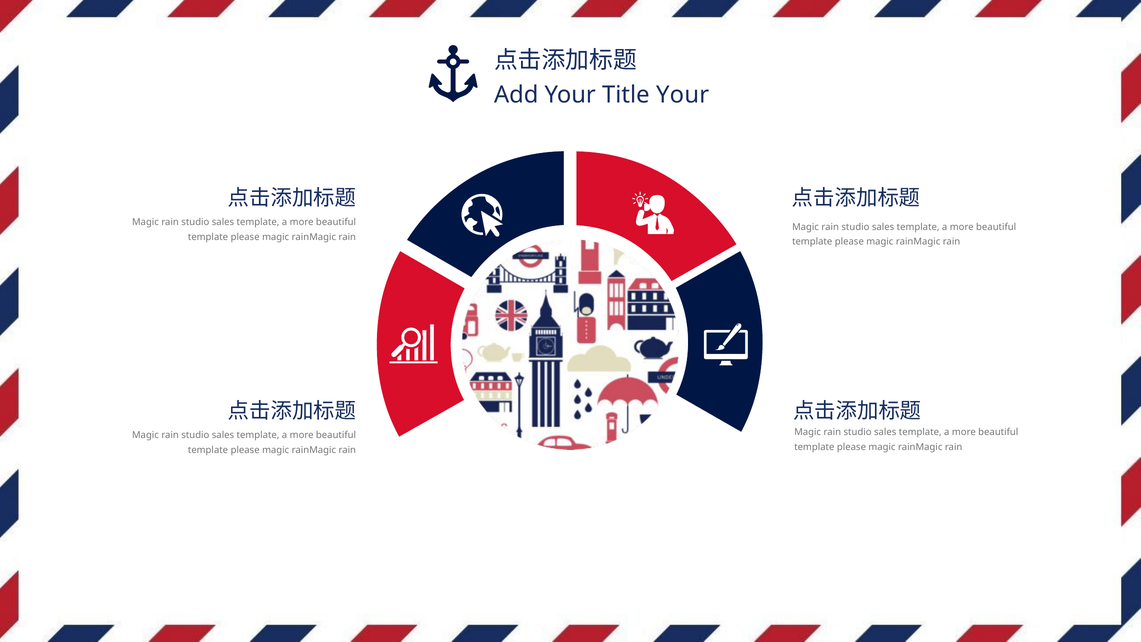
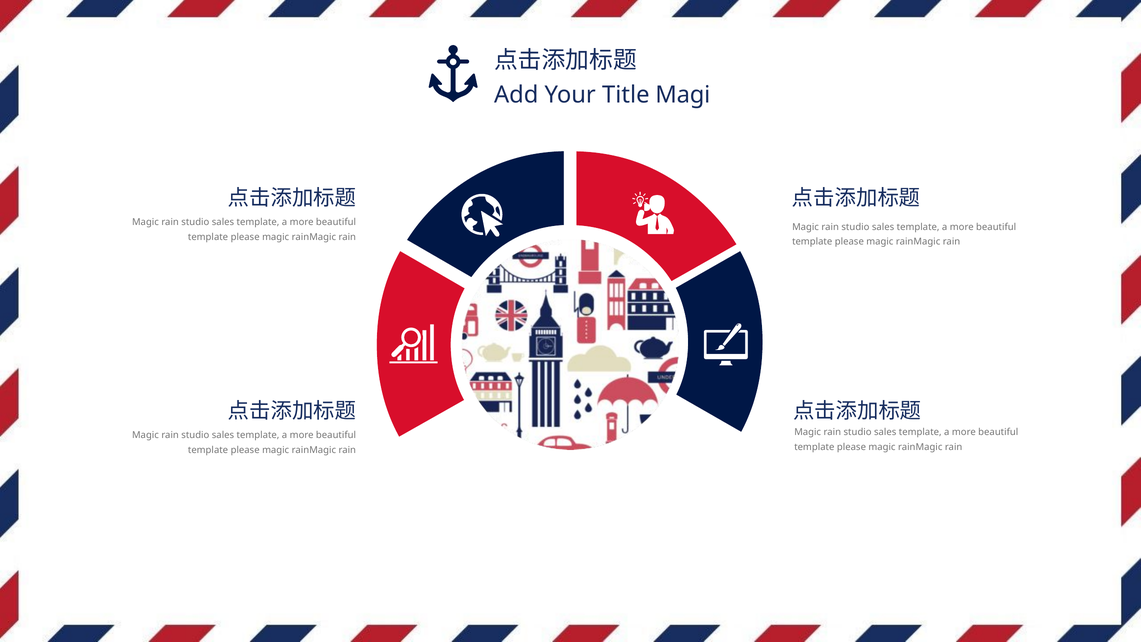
Title Your: Your -> Magi
